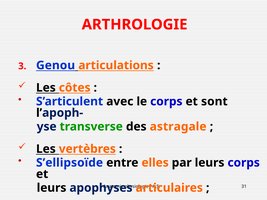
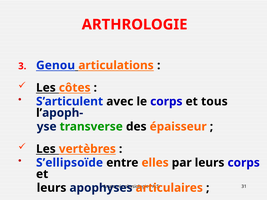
sont: sont -> tous
astragale: astragale -> épaisseur
